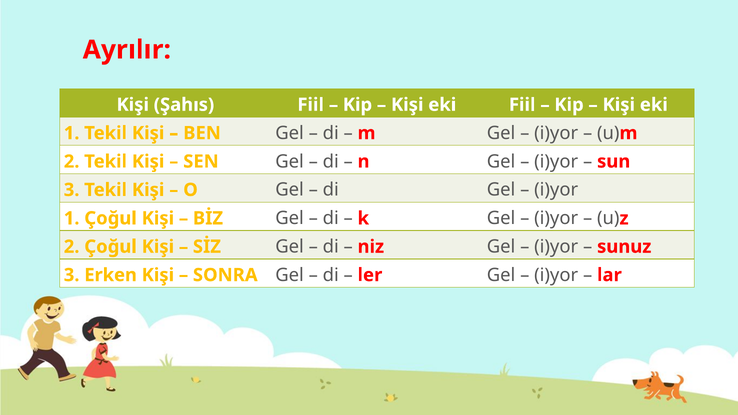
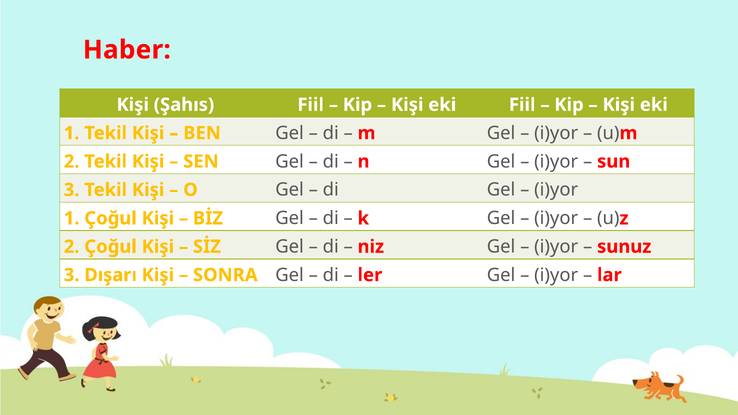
Ayrılır: Ayrılır -> Haber
Erken: Erken -> Dışarı
